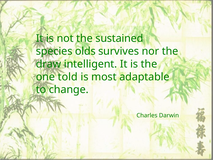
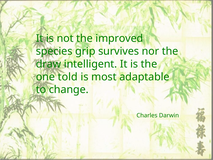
sustained: sustained -> improved
olds: olds -> grip
